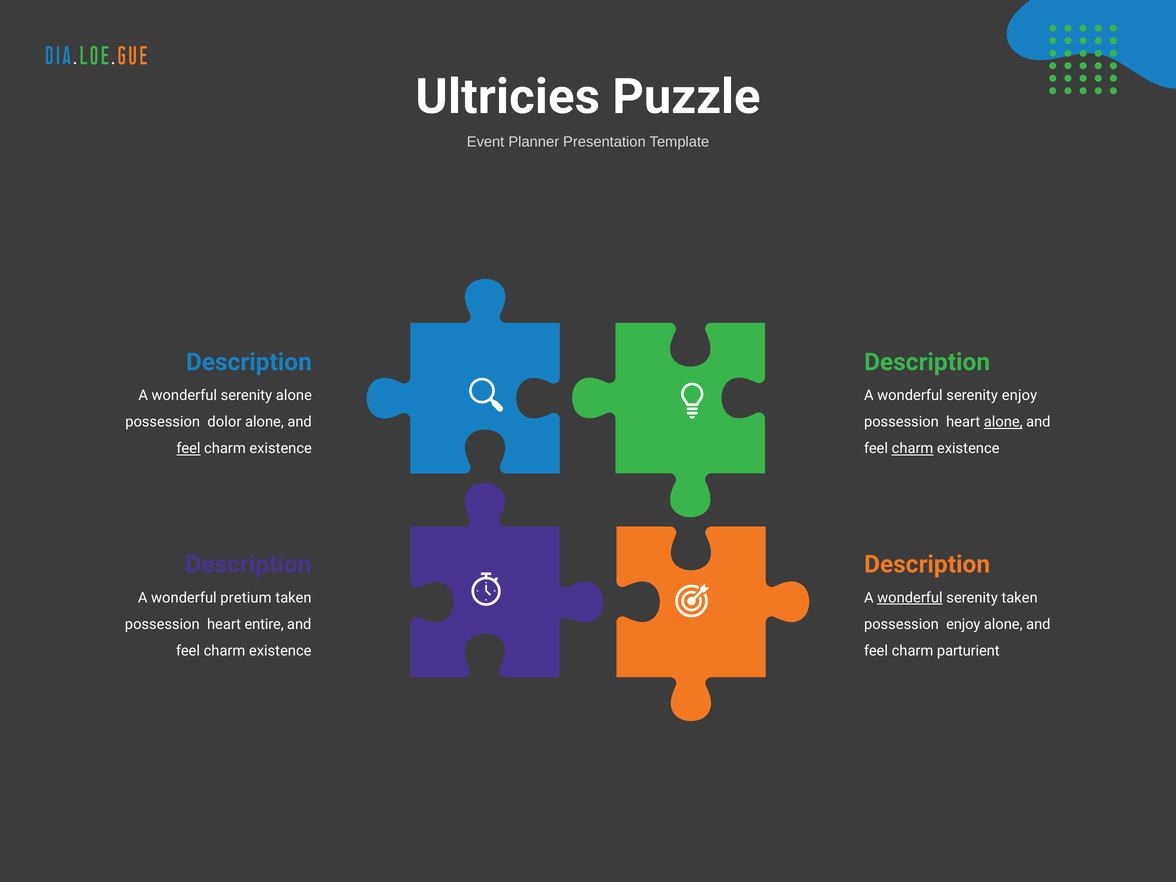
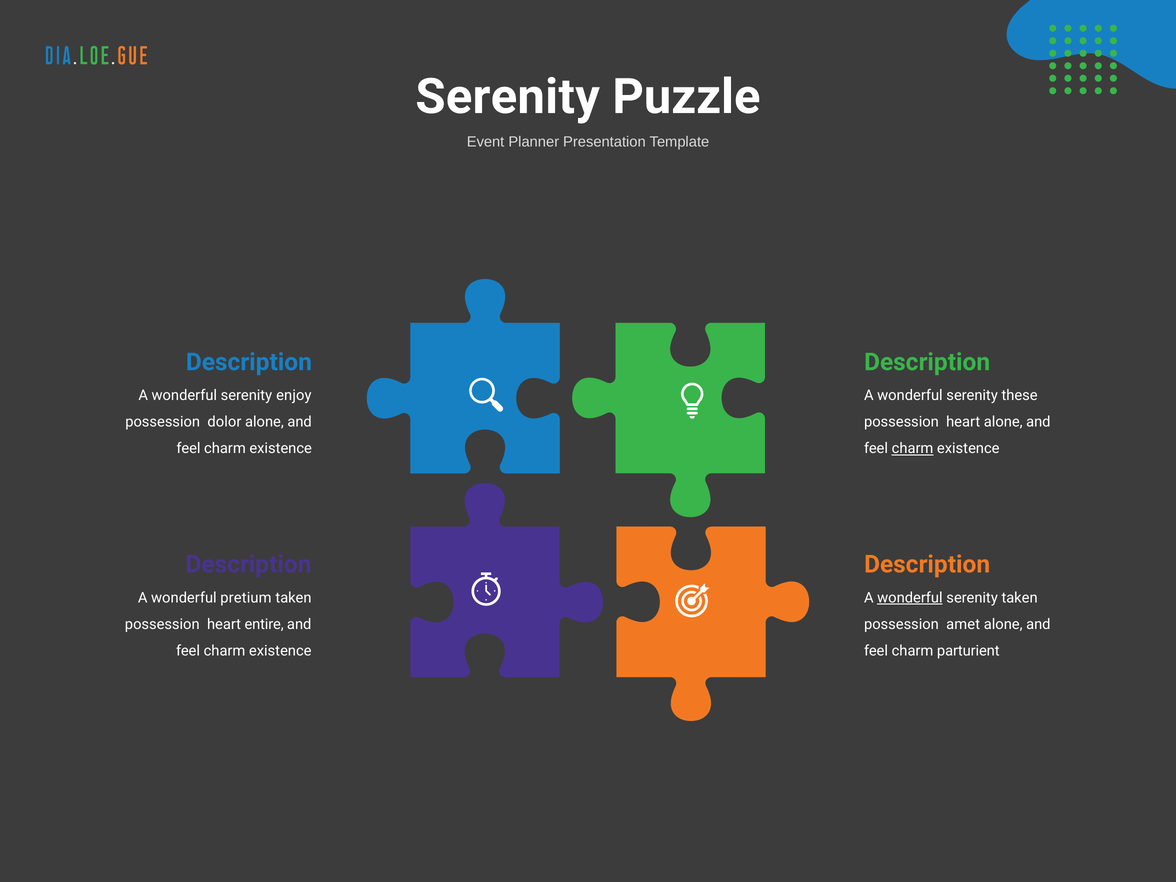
Ultricies at (508, 97): Ultricies -> Serenity
serenity alone: alone -> enjoy
serenity enjoy: enjoy -> these
alone at (1003, 422) underline: present -> none
feel at (188, 449) underline: present -> none
possession enjoy: enjoy -> amet
